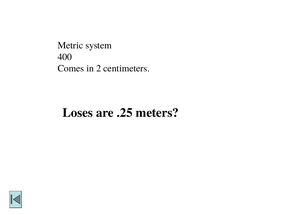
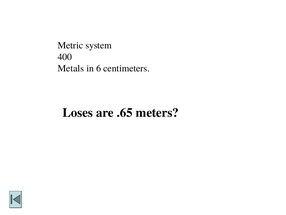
Comes: Comes -> Metals
2: 2 -> 6
.25: .25 -> .65
